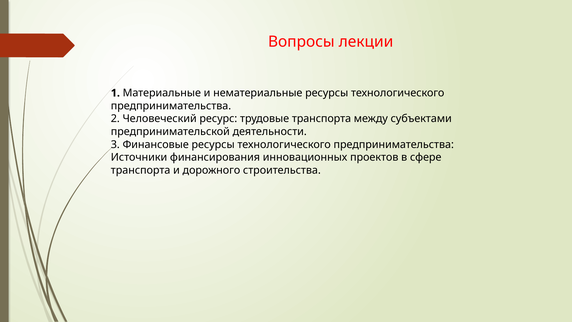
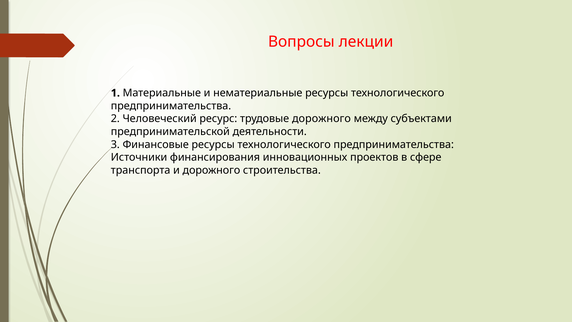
трудовые транспорта: транспорта -> дорожного
